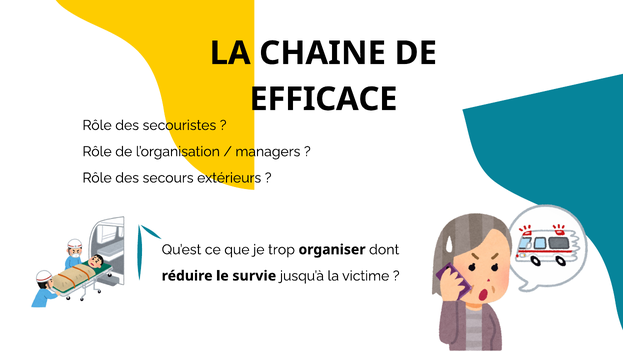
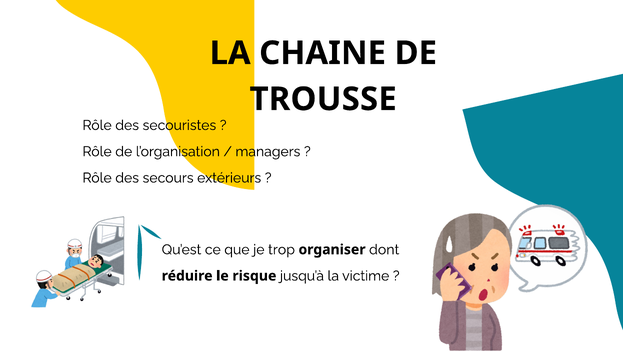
EFFICACE: EFFICACE -> TROUSSE
survie: survie -> risque
